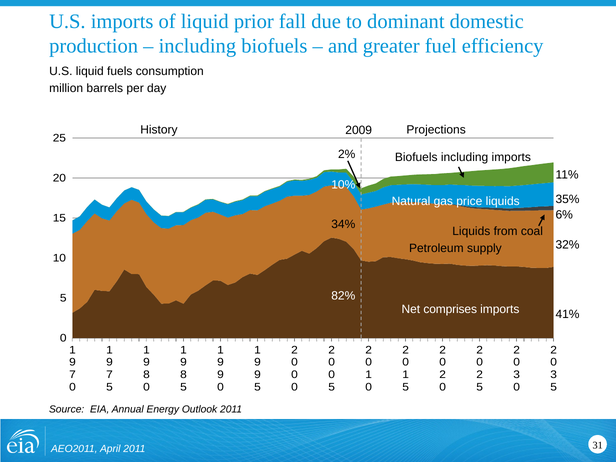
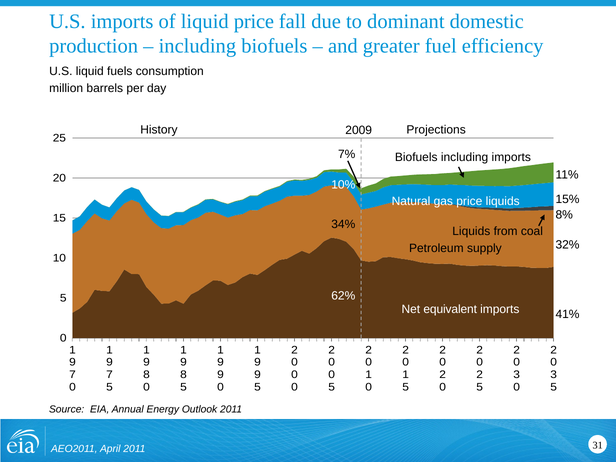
liquid prior: prior -> price
2%: 2% -> 7%
35%: 35% -> 15%
6%: 6% -> 8%
82%: 82% -> 62%
comprises: comprises -> equivalent
